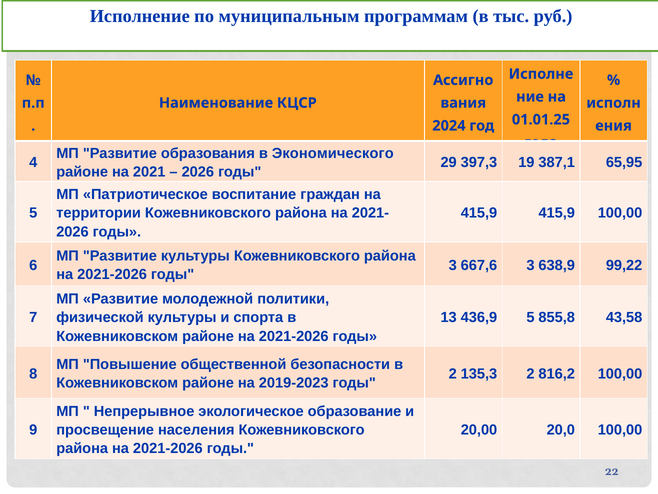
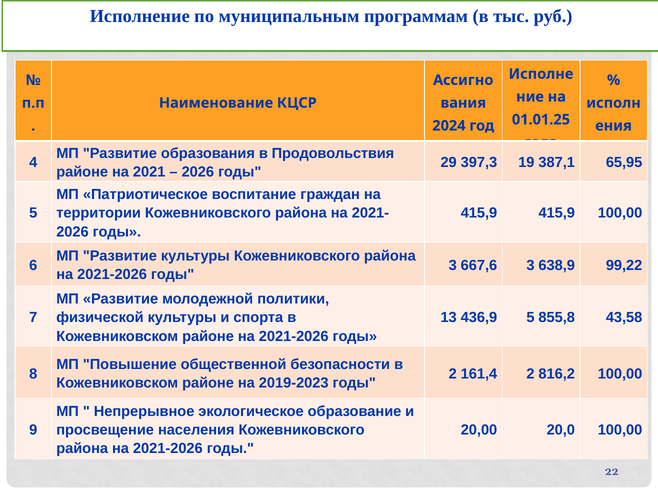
Экономического: Экономического -> Продовольствия
135,3: 135,3 -> 161,4
